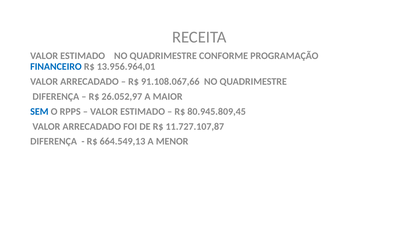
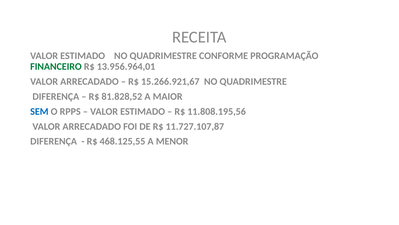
FINANCEIRO colour: blue -> green
91.108.067,66: 91.108.067,66 -> 15.266.921,67
26.052,97: 26.052,97 -> 81.828,52
80.945.809,45: 80.945.809,45 -> 11.808.195,56
664.549,13: 664.549,13 -> 468.125,55
